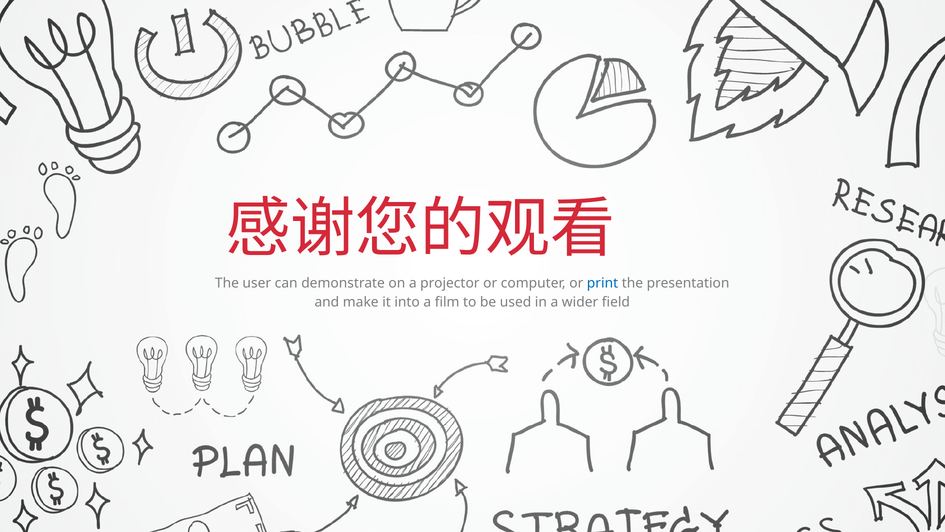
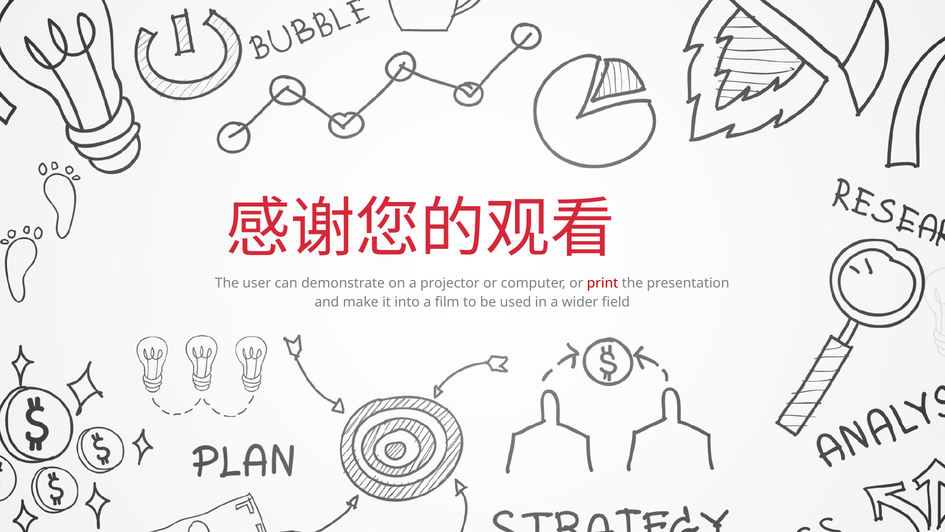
print colour: blue -> red
